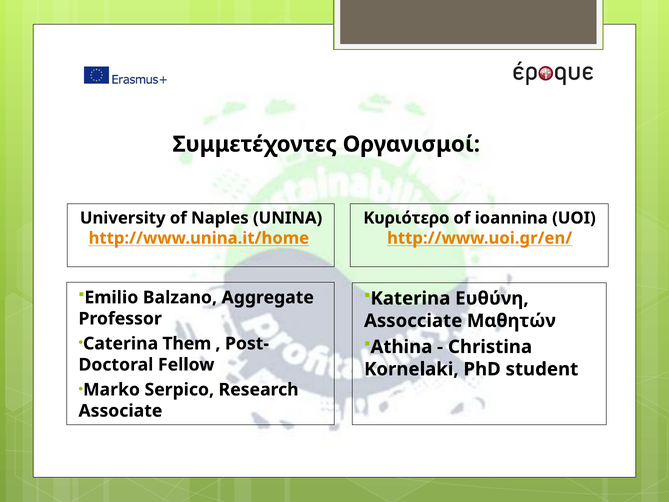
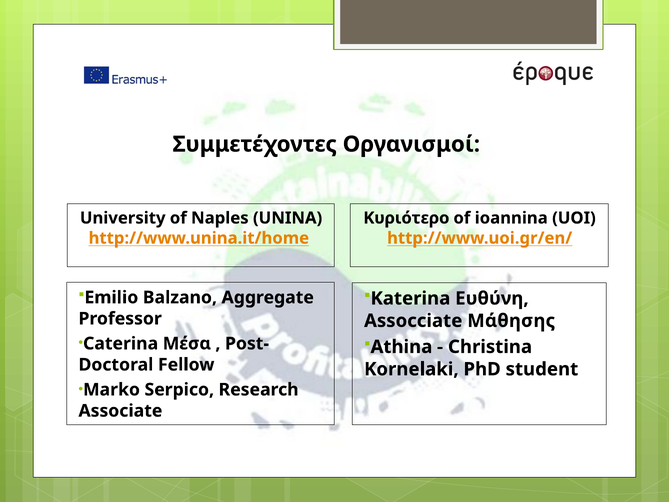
Μαθητών: Μαθητών -> Μάθησης
Them: Them -> Μέσα
